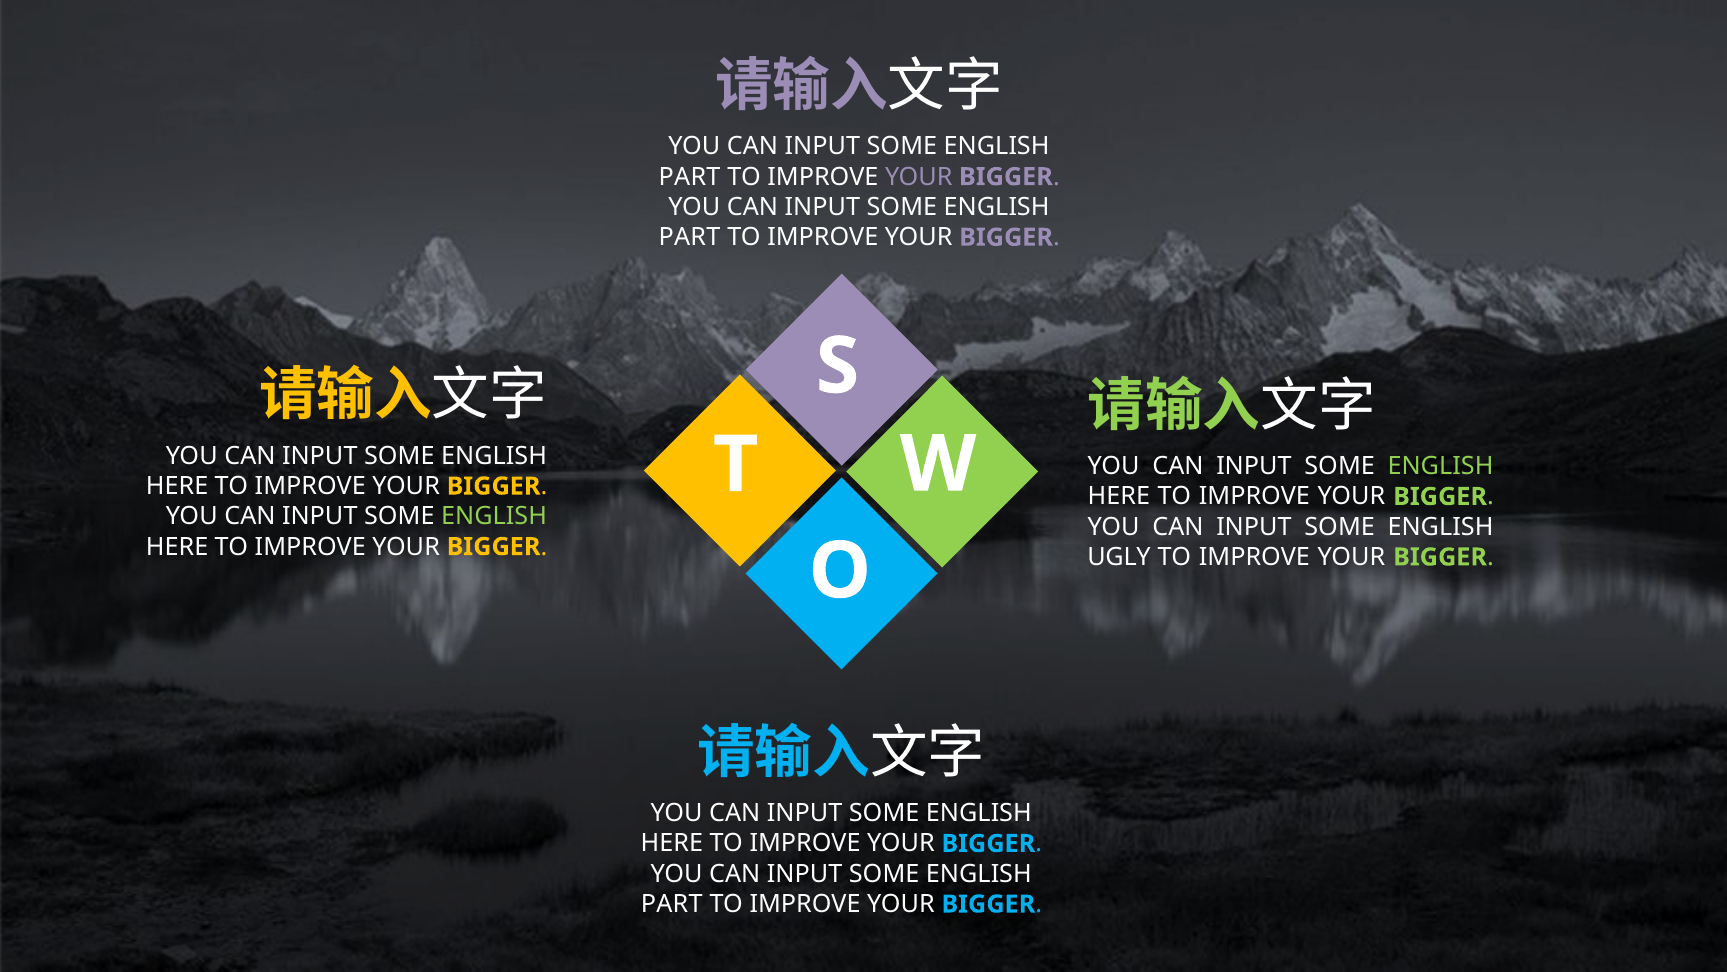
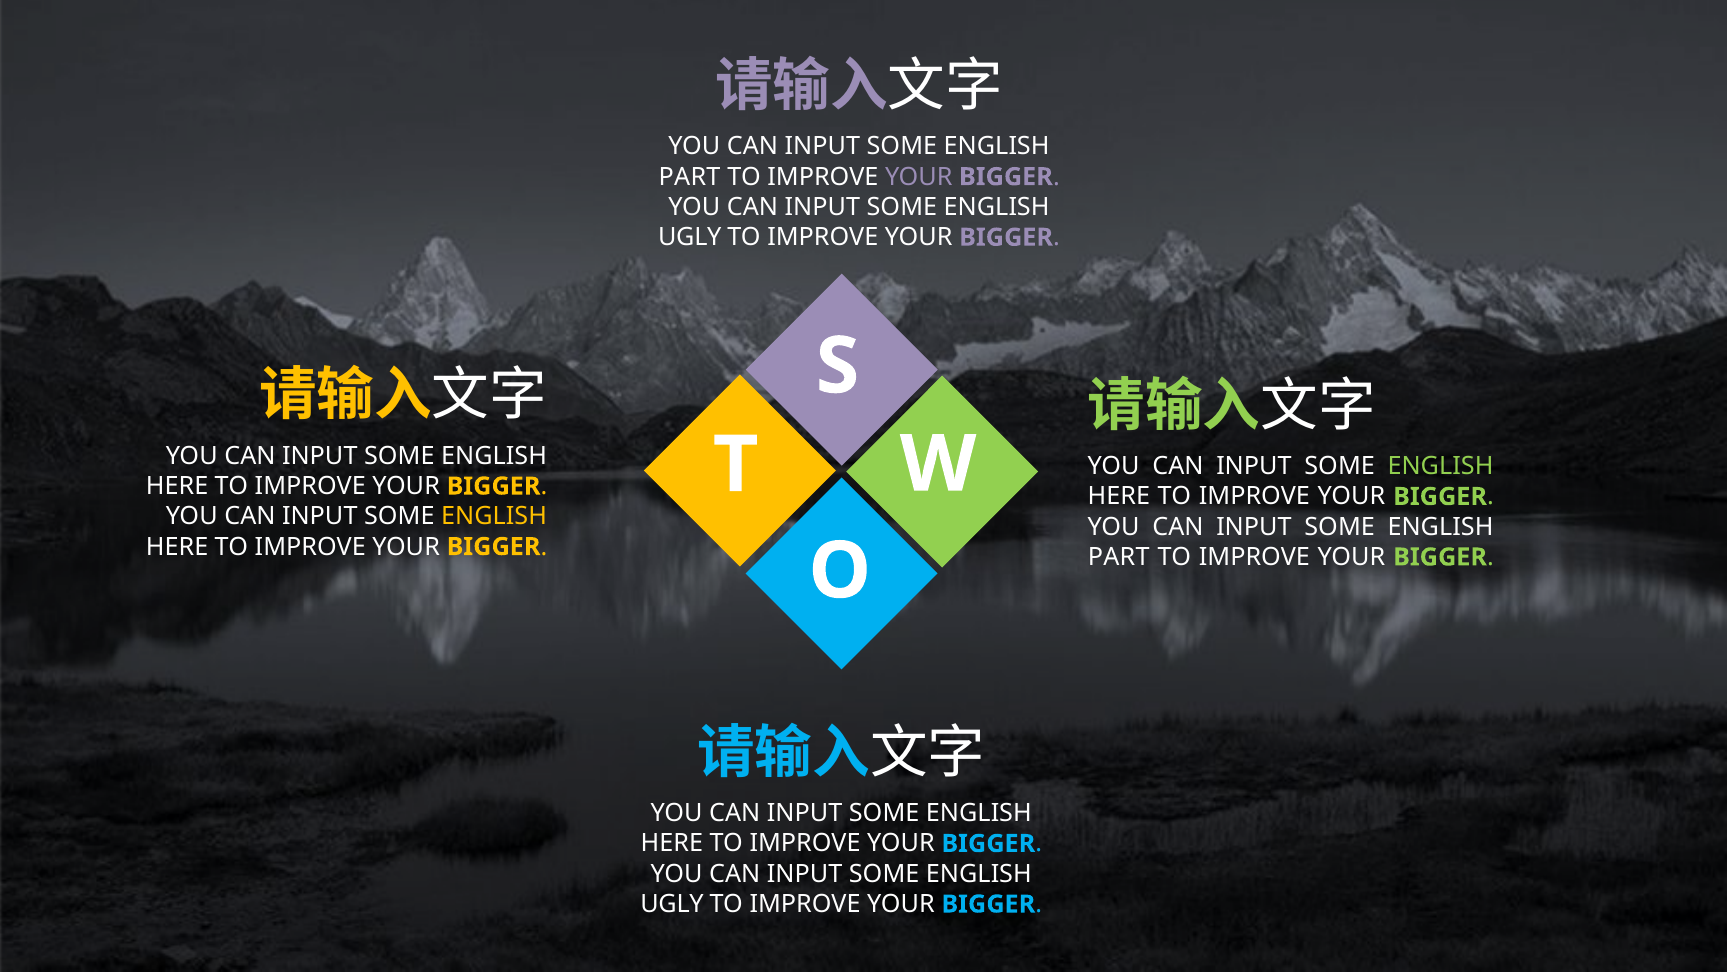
PART at (690, 237): PART -> UGLY
ENGLISH at (494, 516) colour: light green -> yellow
UGLY at (1119, 557): UGLY -> PART
PART at (672, 904): PART -> UGLY
